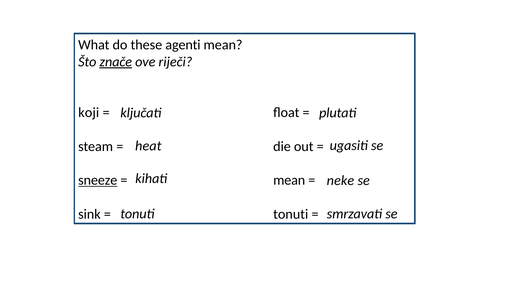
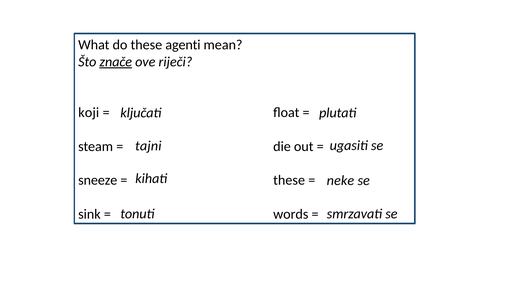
heat: heat -> tajni
sneeze underline: present -> none
mean at (289, 180): mean -> these
tonuti at (291, 214): tonuti -> words
